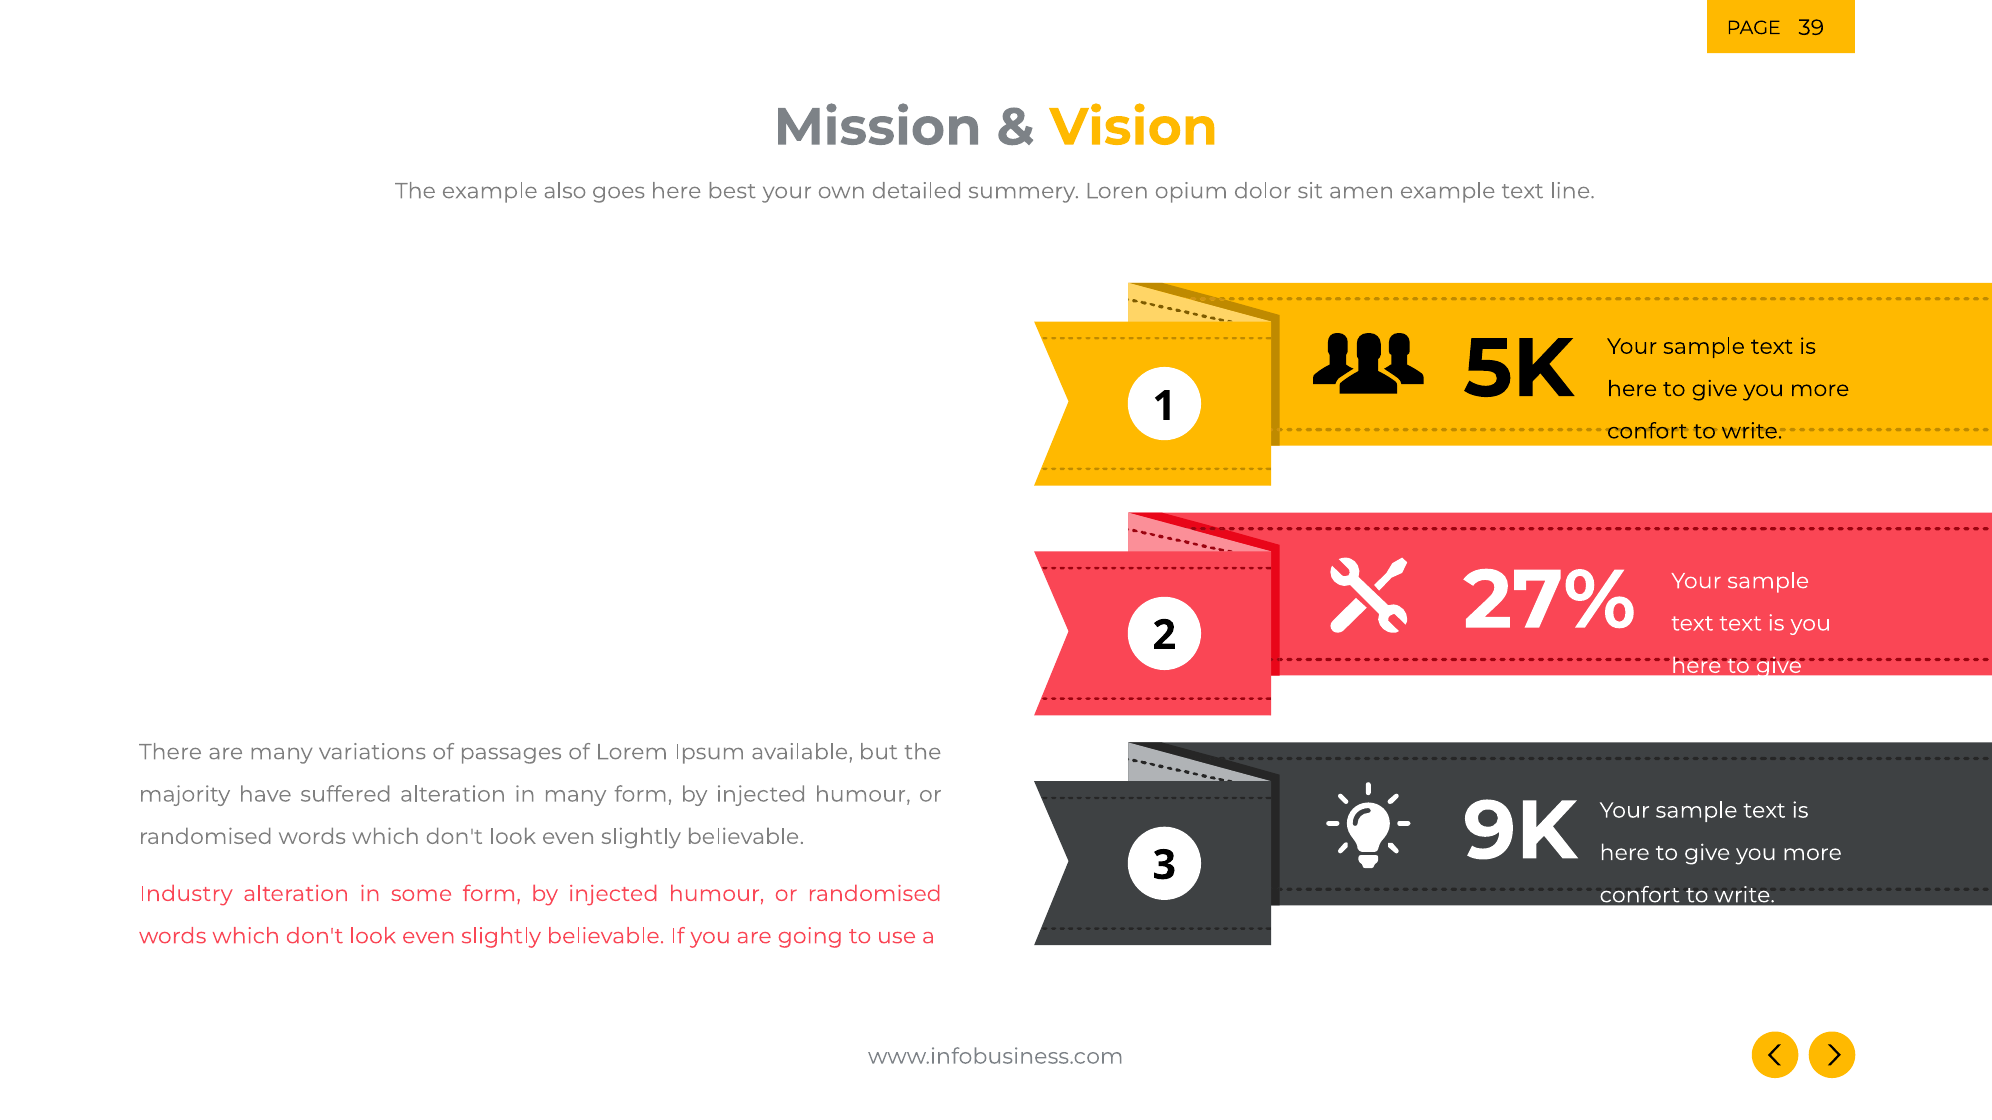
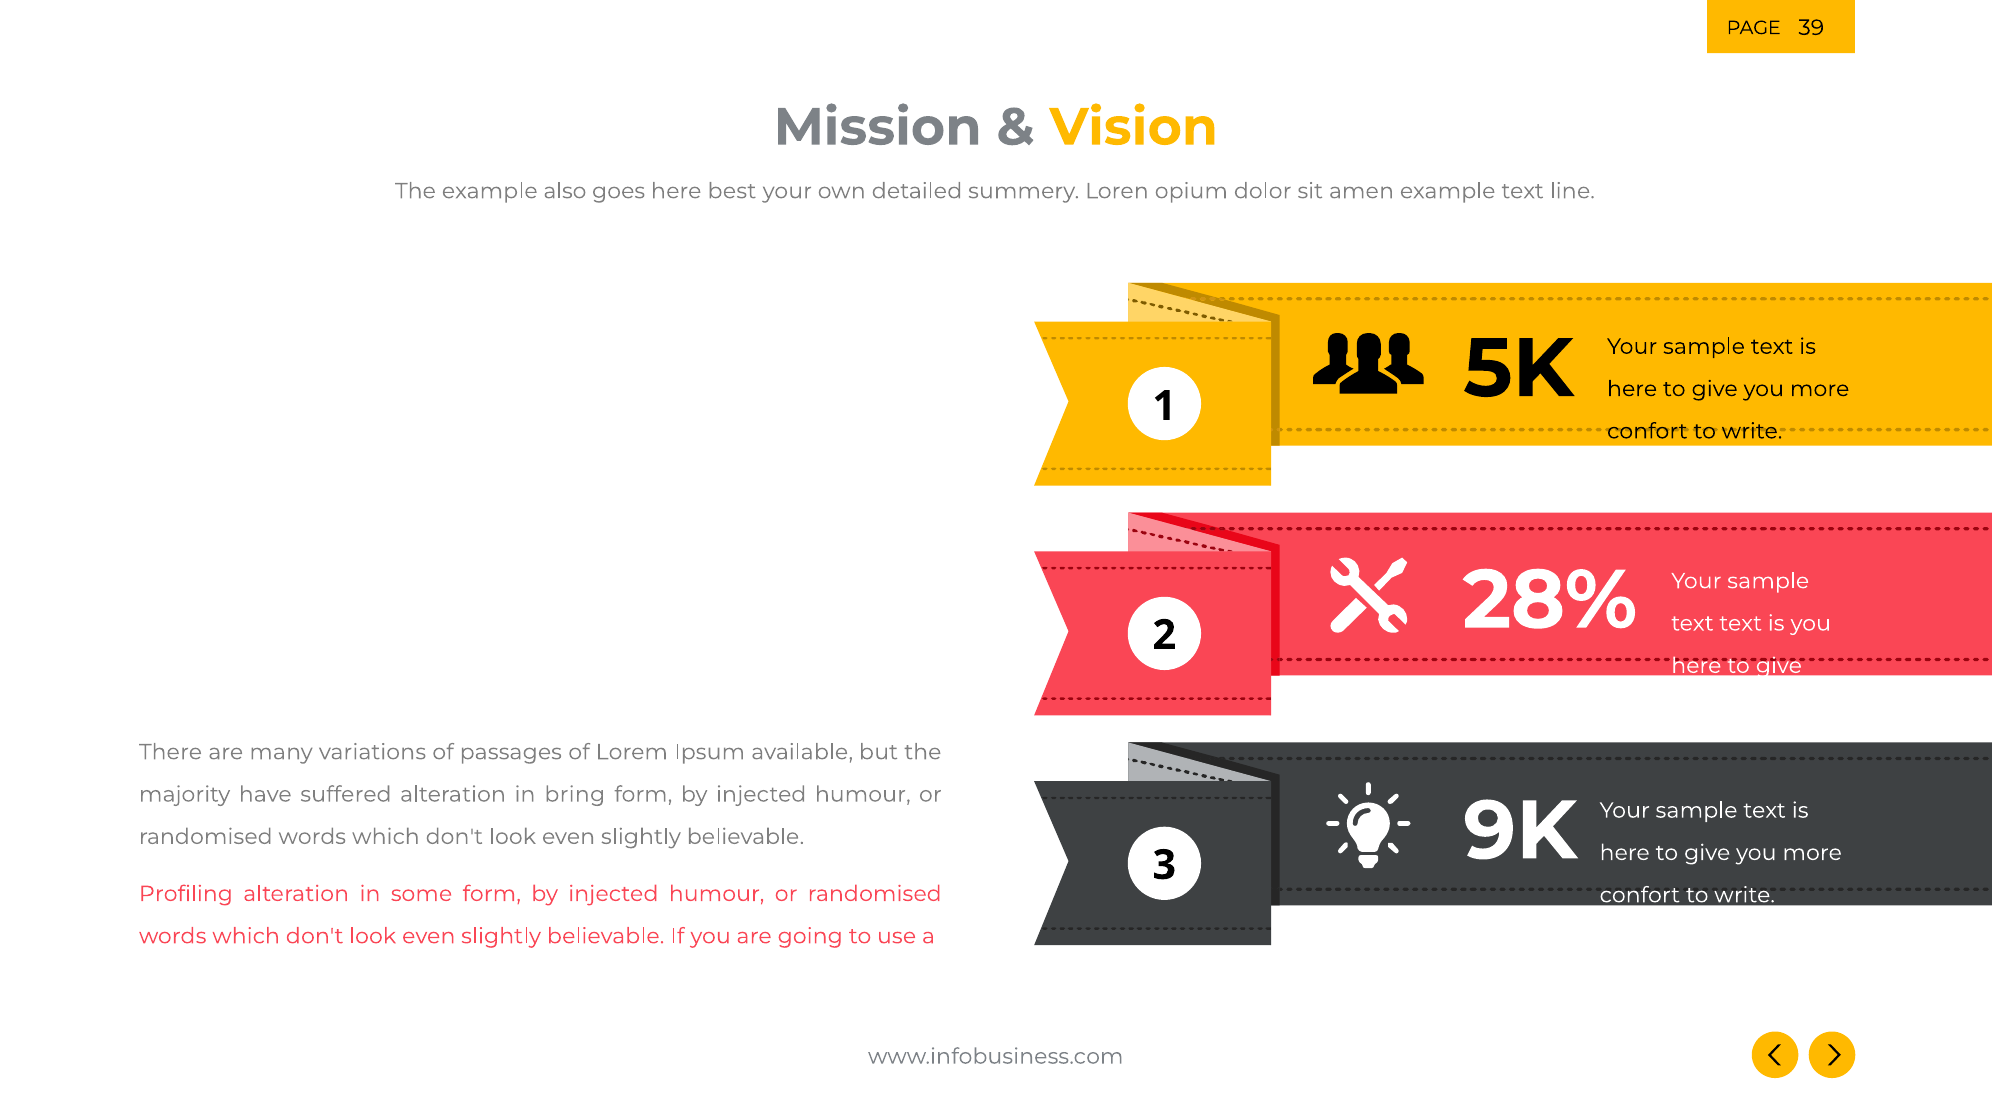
27%: 27% -> 28%
in many: many -> bring
Industry: Industry -> Profiling
